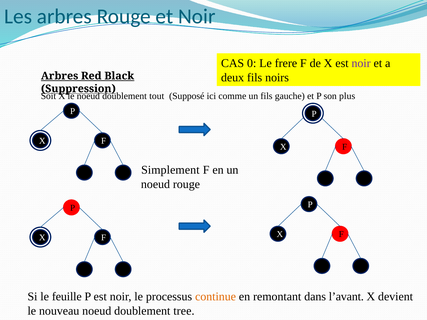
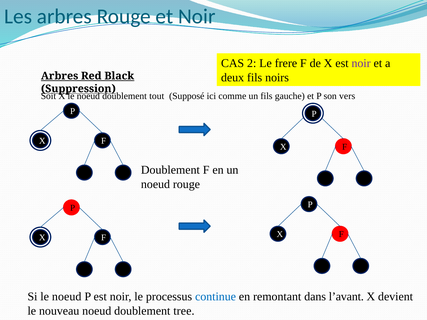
0: 0 -> 2
plus: plus -> vers
Simplement at (170, 170): Simplement -> Doublement
Si le feuille: feuille -> noeud
continue colour: orange -> blue
